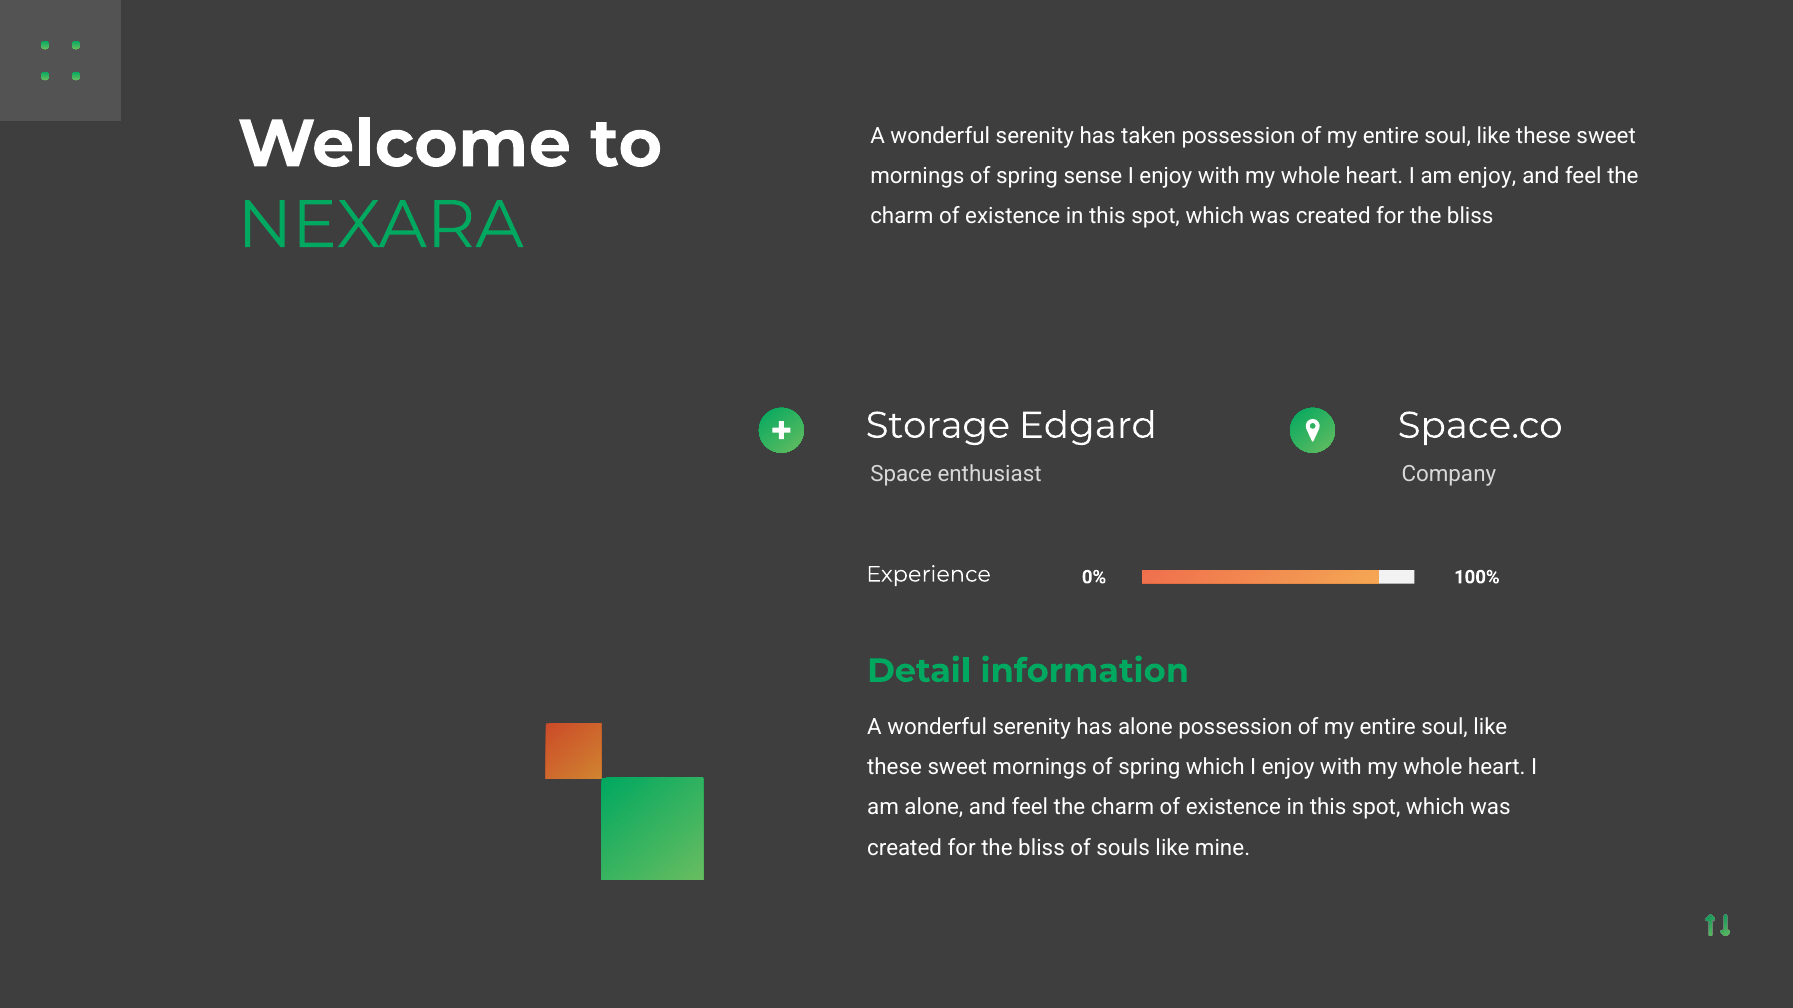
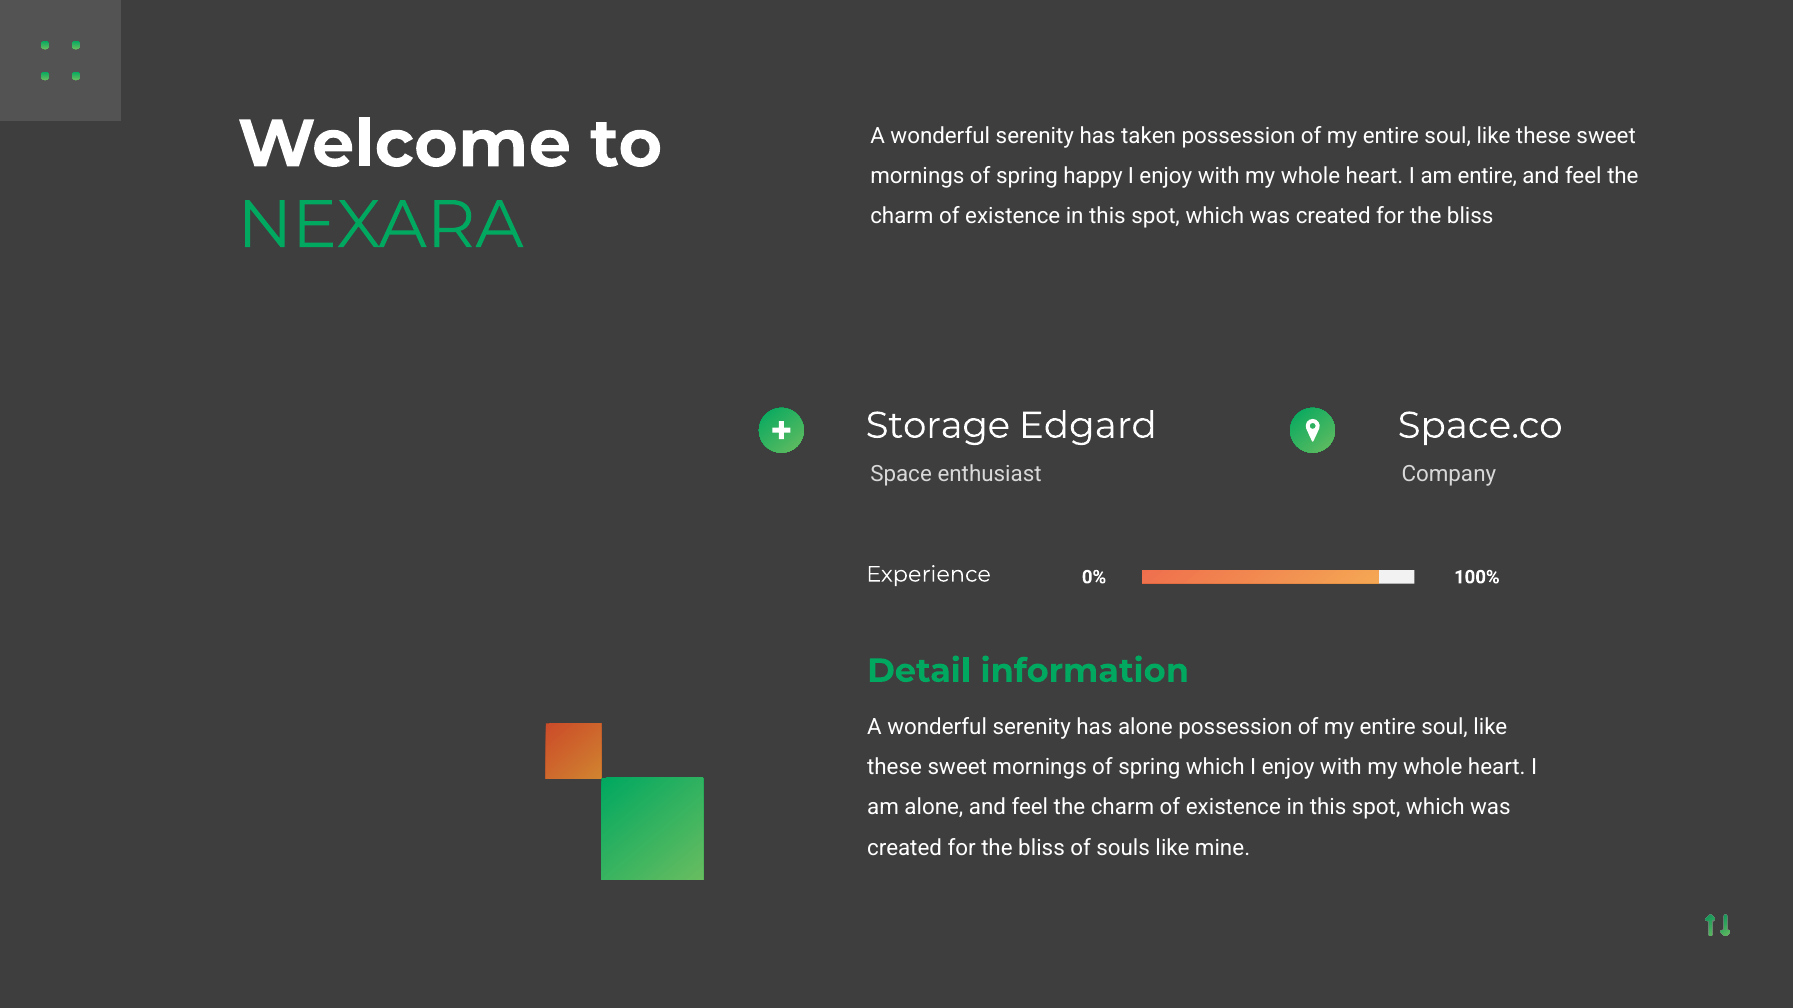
sense: sense -> happy
am enjoy: enjoy -> entire
